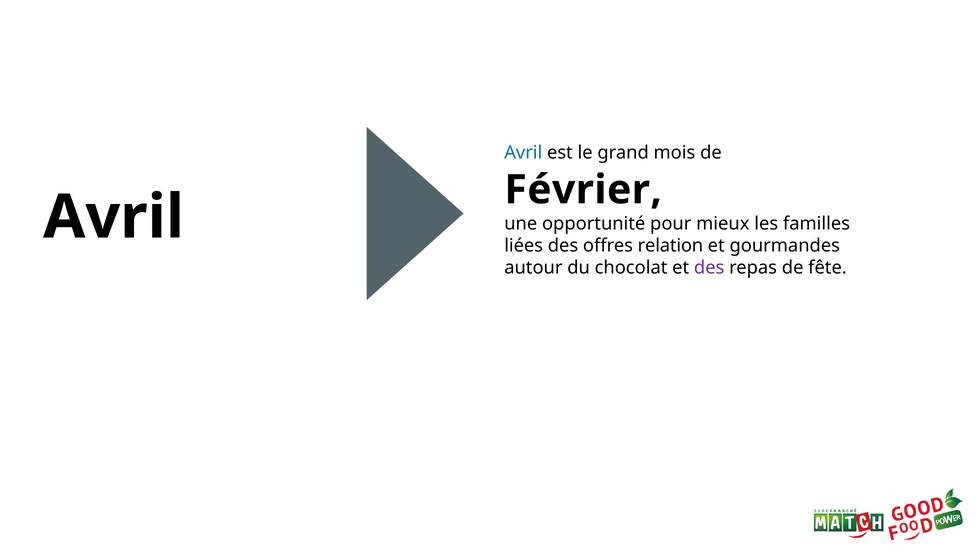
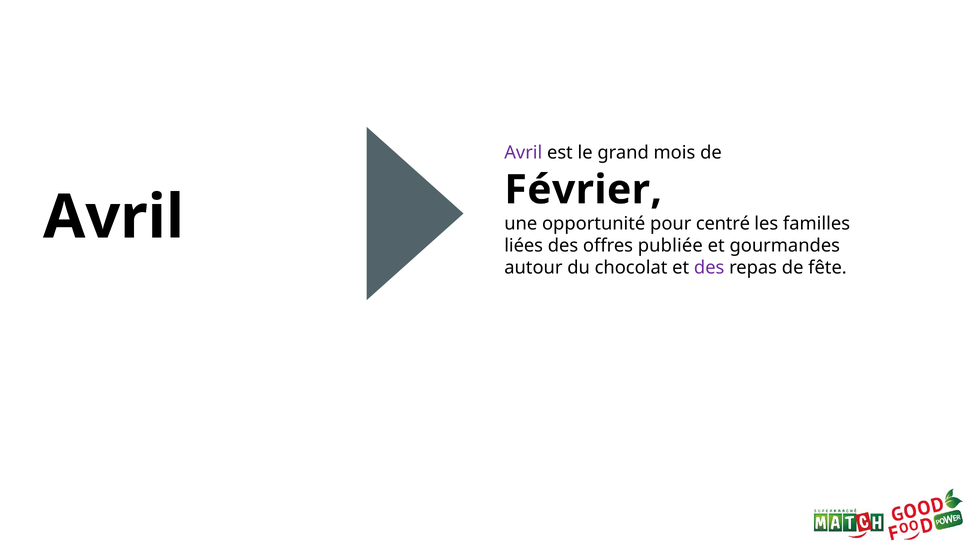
Avril at (523, 153) colour: blue -> purple
mieux: mieux -> centré
relation: relation -> publiée
